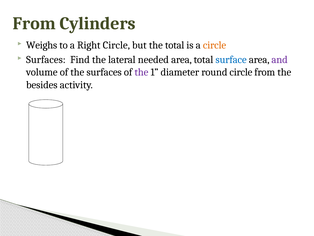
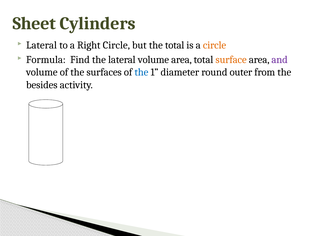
From at (34, 23): From -> Sheet
Weighs at (42, 45): Weighs -> Lateral
Surfaces at (46, 59): Surfaces -> Formula
lateral needed: needed -> volume
surface colour: blue -> orange
the at (141, 72) colour: purple -> blue
round circle: circle -> outer
